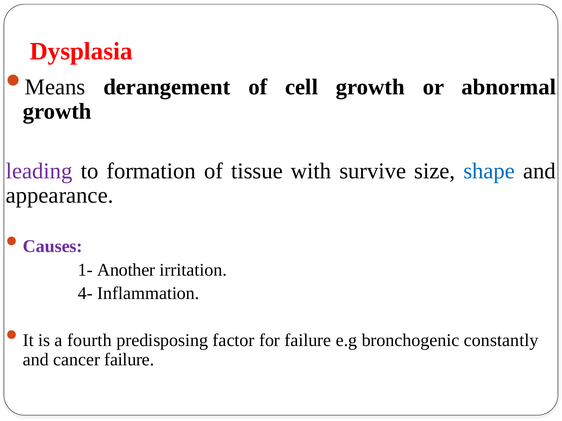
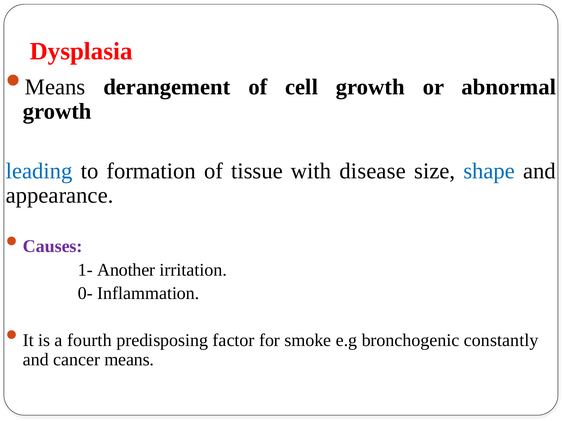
leading colour: purple -> blue
survive: survive -> disease
4-: 4- -> 0-
for failure: failure -> smoke
cancer failure: failure -> means
